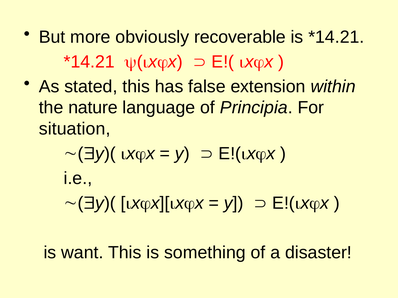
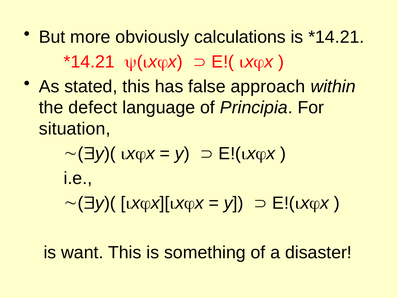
recoverable: recoverable -> calculations
extension: extension -> approach
nature: nature -> defect
